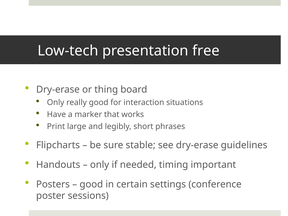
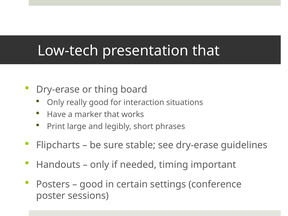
presentation free: free -> that
